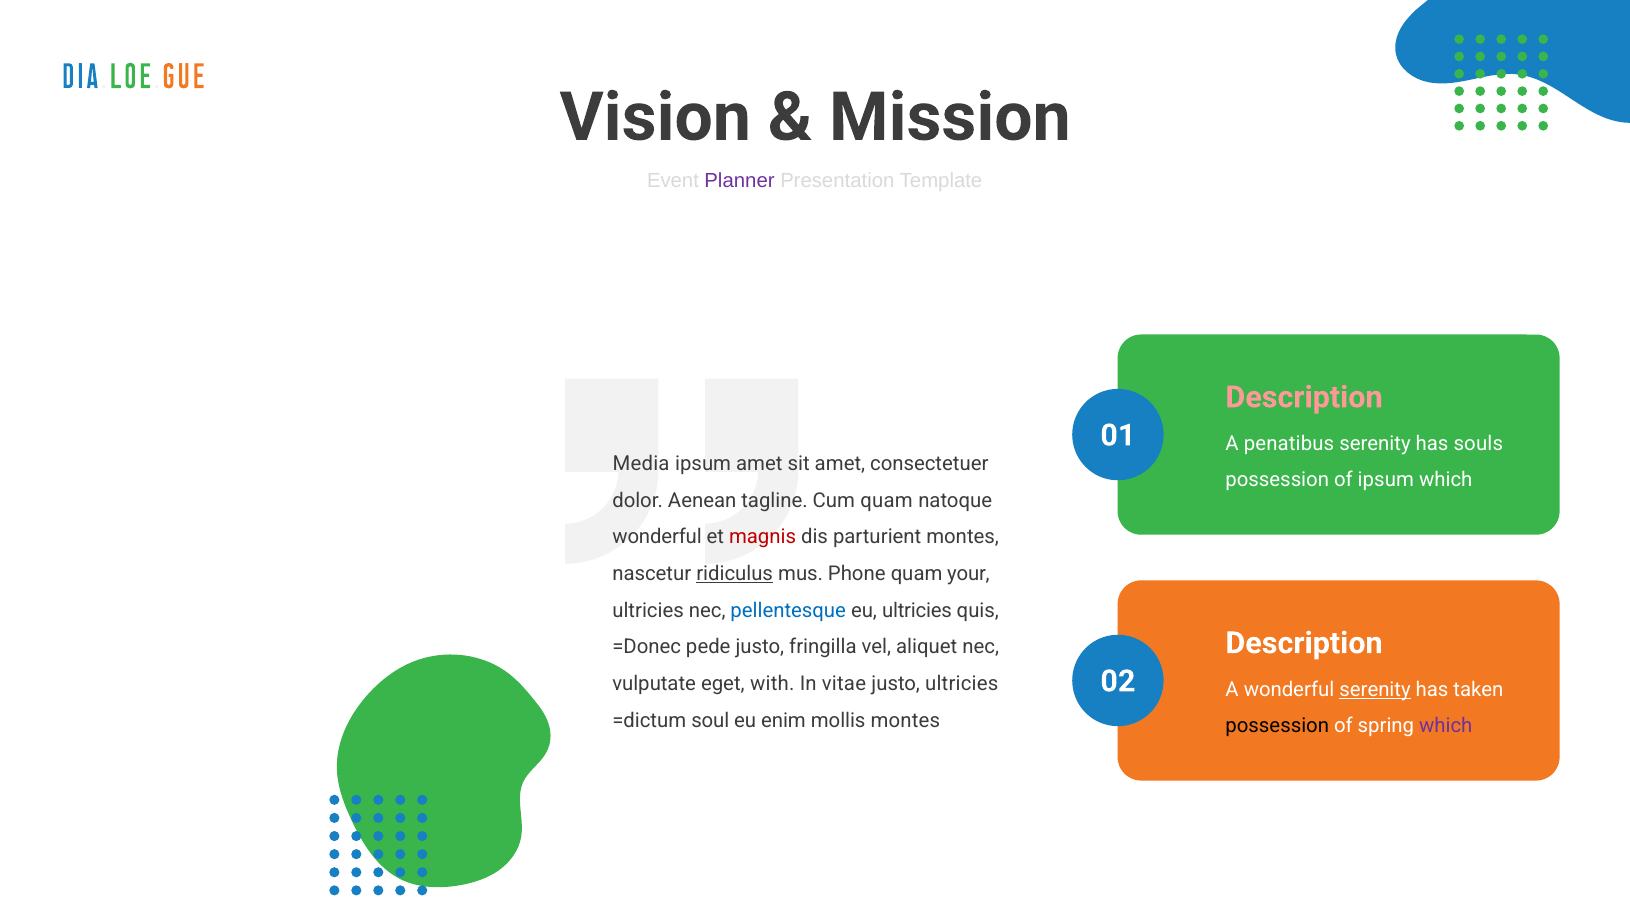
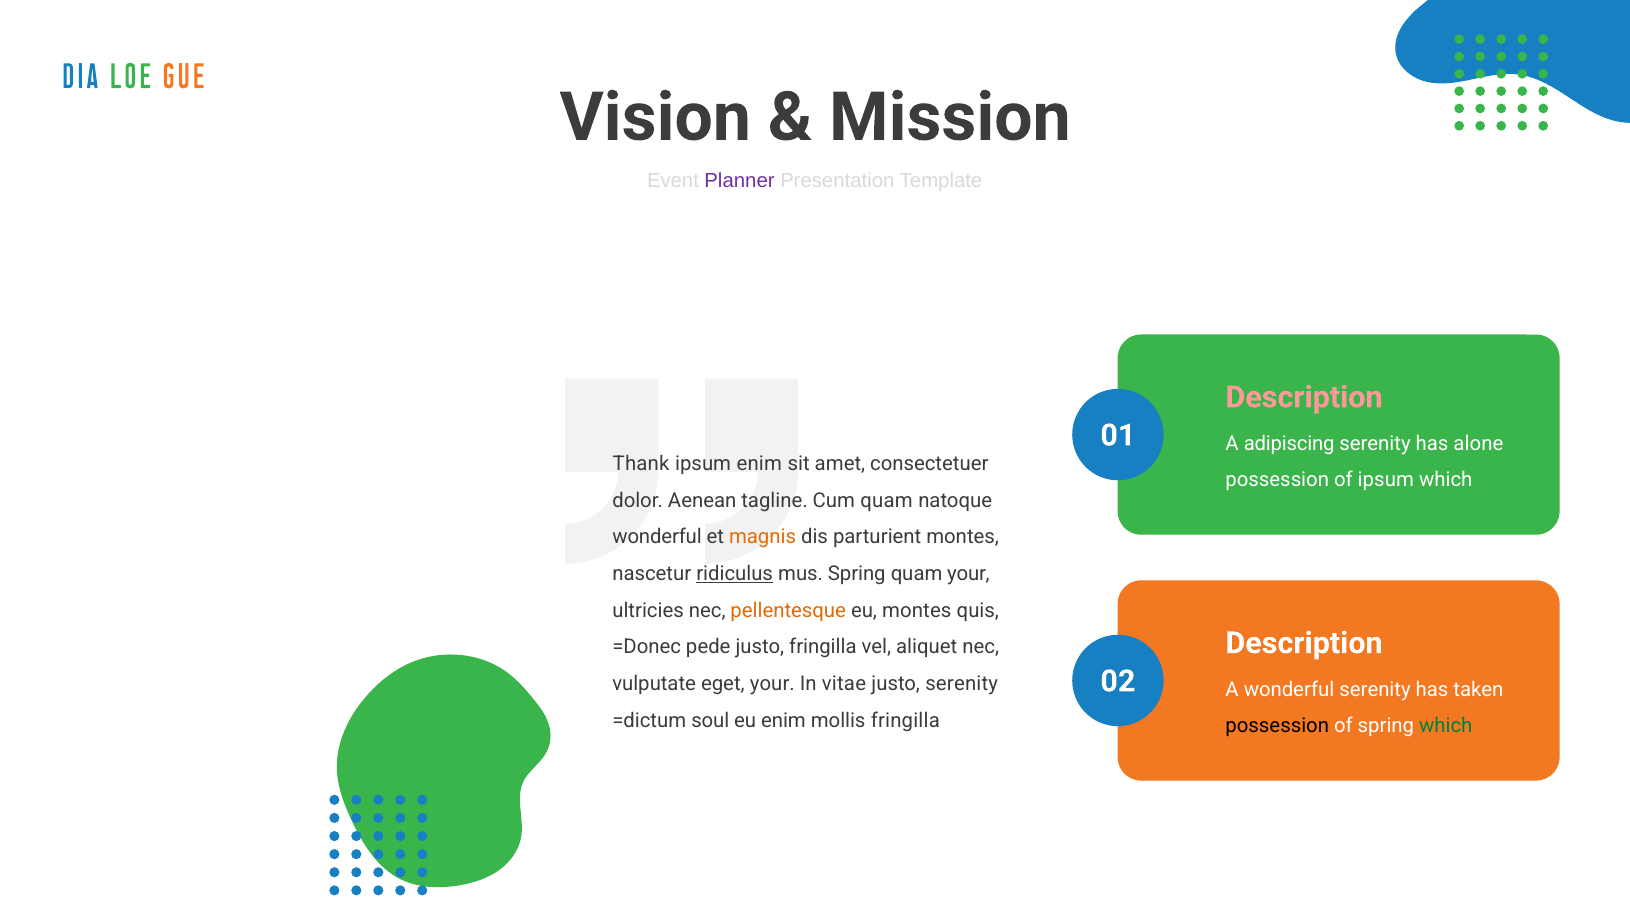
penatibus: penatibus -> adipiscing
souls: souls -> alone
Media: Media -> Thank
ipsum amet: amet -> enim
magnis colour: red -> orange
mus Phone: Phone -> Spring
pellentesque colour: blue -> orange
eu ultricies: ultricies -> montes
eget with: with -> your
justo ultricies: ultricies -> serenity
serenity at (1375, 689) underline: present -> none
mollis montes: montes -> fringilla
which at (1446, 726) colour: purple -> green
